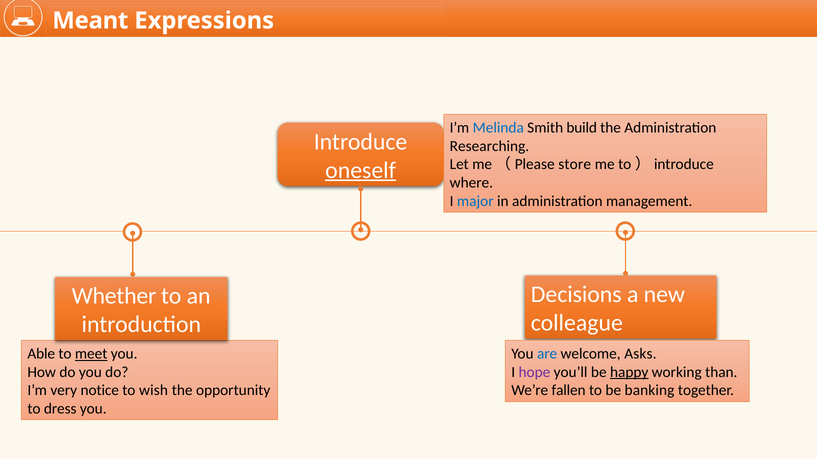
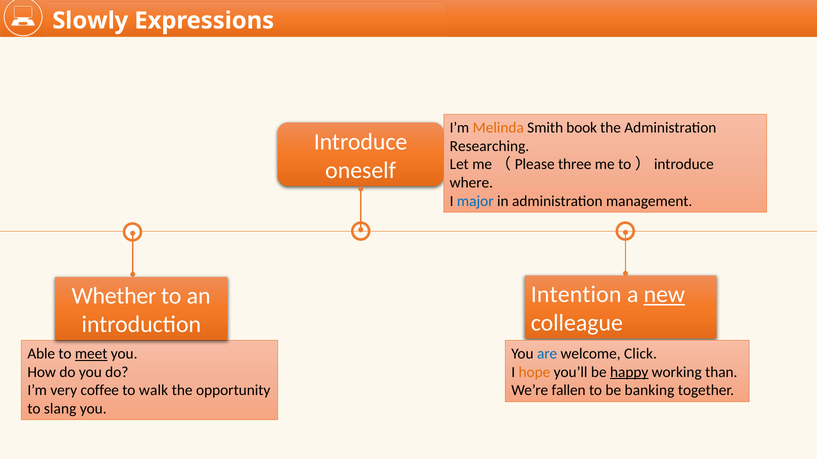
Meant: Meant -> Slowly
Melinda colour: blue -> orange
build: build -> book
store: store -> three
oneself underline: present -> none
Decisions: Decisions -> Intention
new underline: none -> present
Asks: Asks -> Click
hope colour: purple -> orange
notice: notice -> coffee
wish: wish -> walk
dress: dress -> slang
